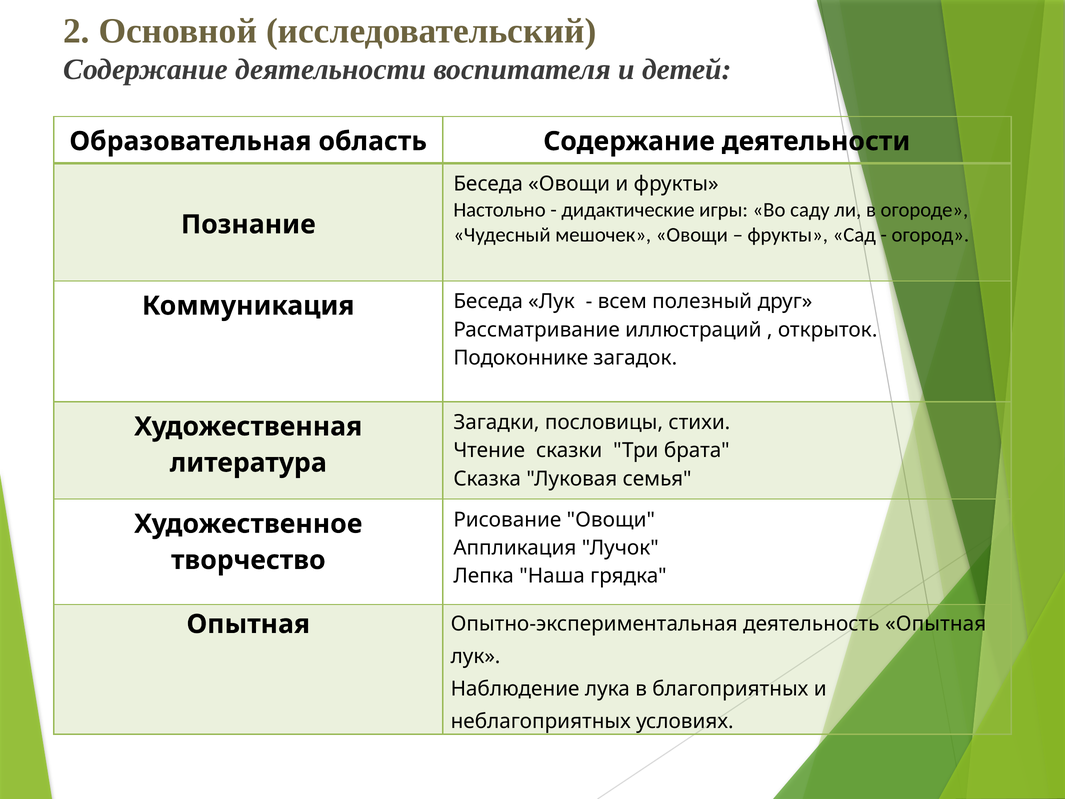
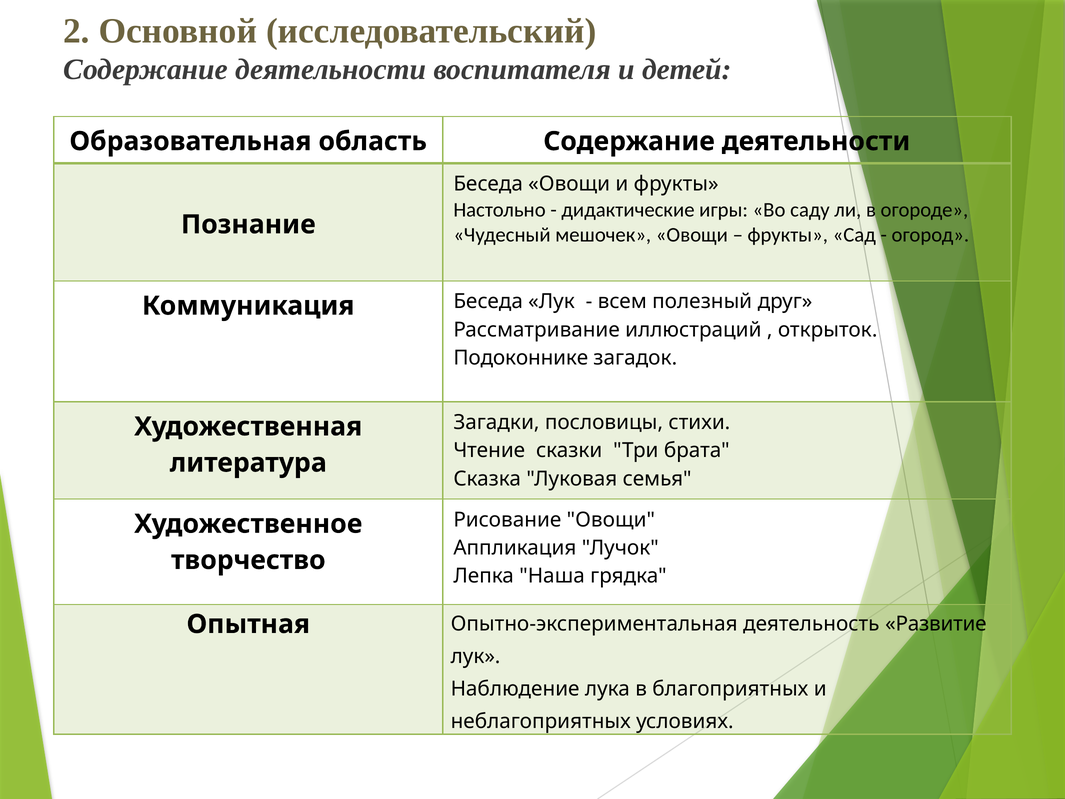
деятельность Опытная: Опытная -> Развитие
